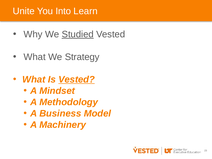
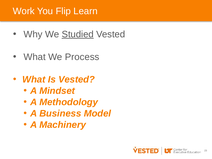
Unite: Unite -> Work
Into: Into -> Flip
Strategy: Strategy -> Process
Vested at (77, 80) underline: present -> none
